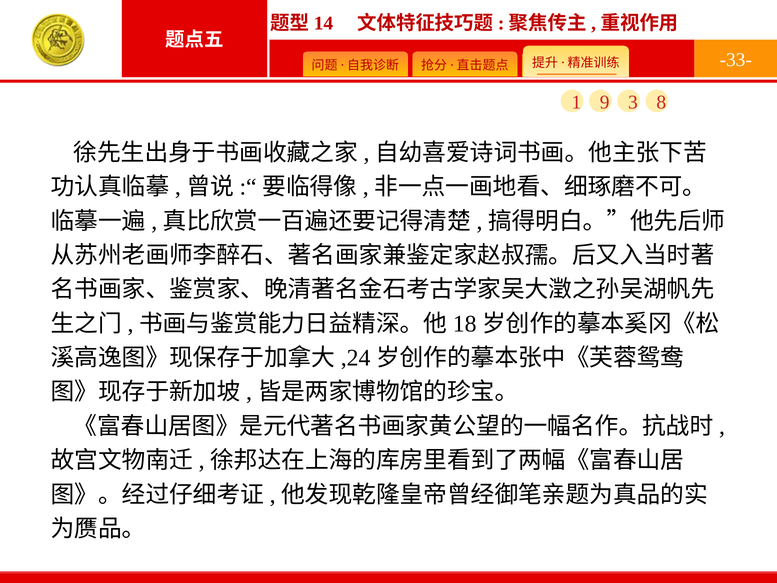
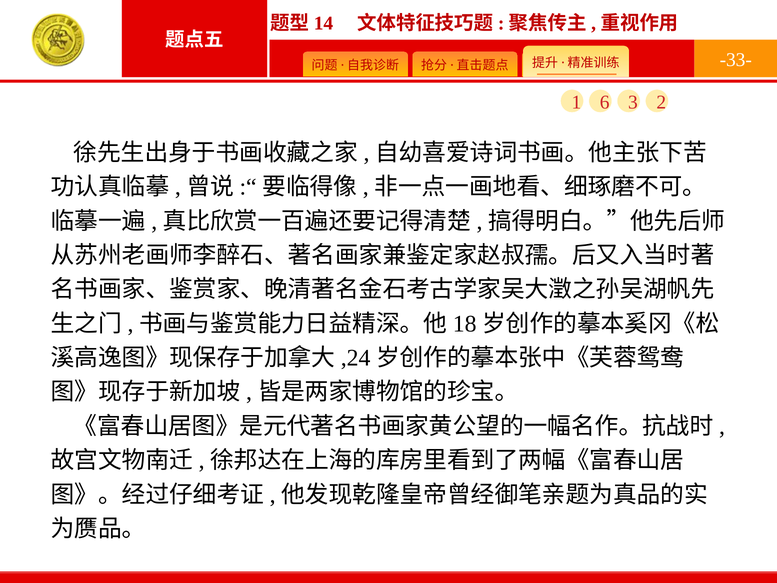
9: 9 -> 6
8: 8 -> 2
